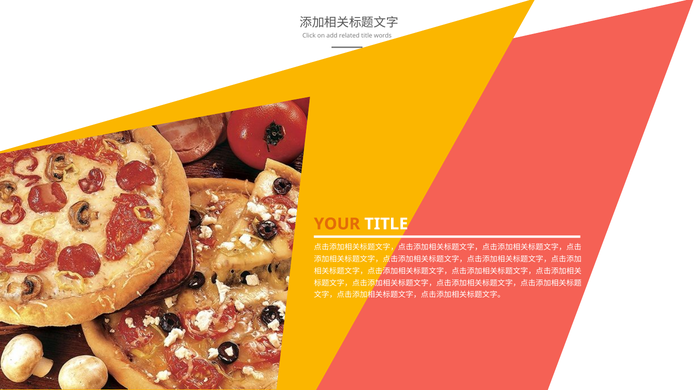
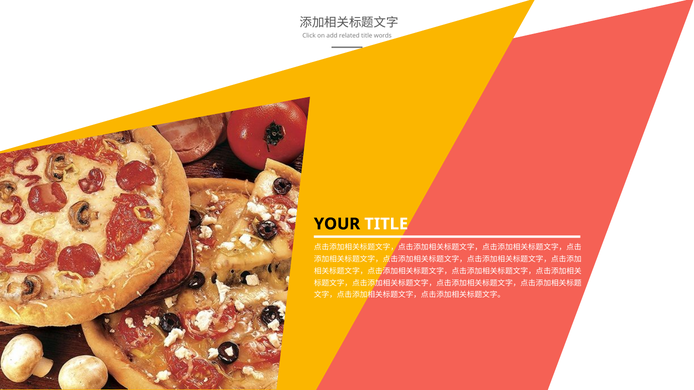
YOUR colour: orange -> black
